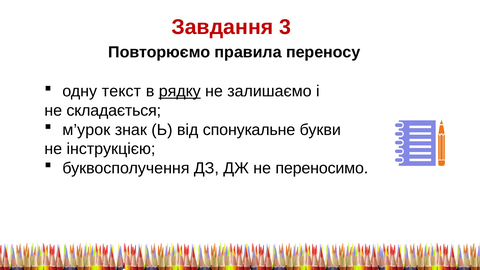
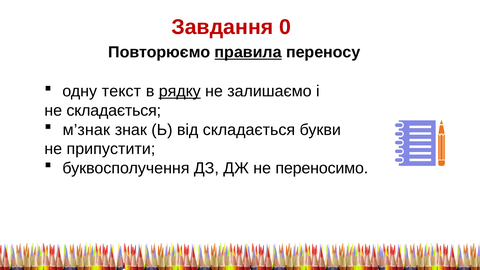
3: 3 -> 0
правила underline: none -> present
м’урок: м’урок -> м’знак
від спонукальне: спонукальне -> складається
інструкцією: інструкцією -> припустити
